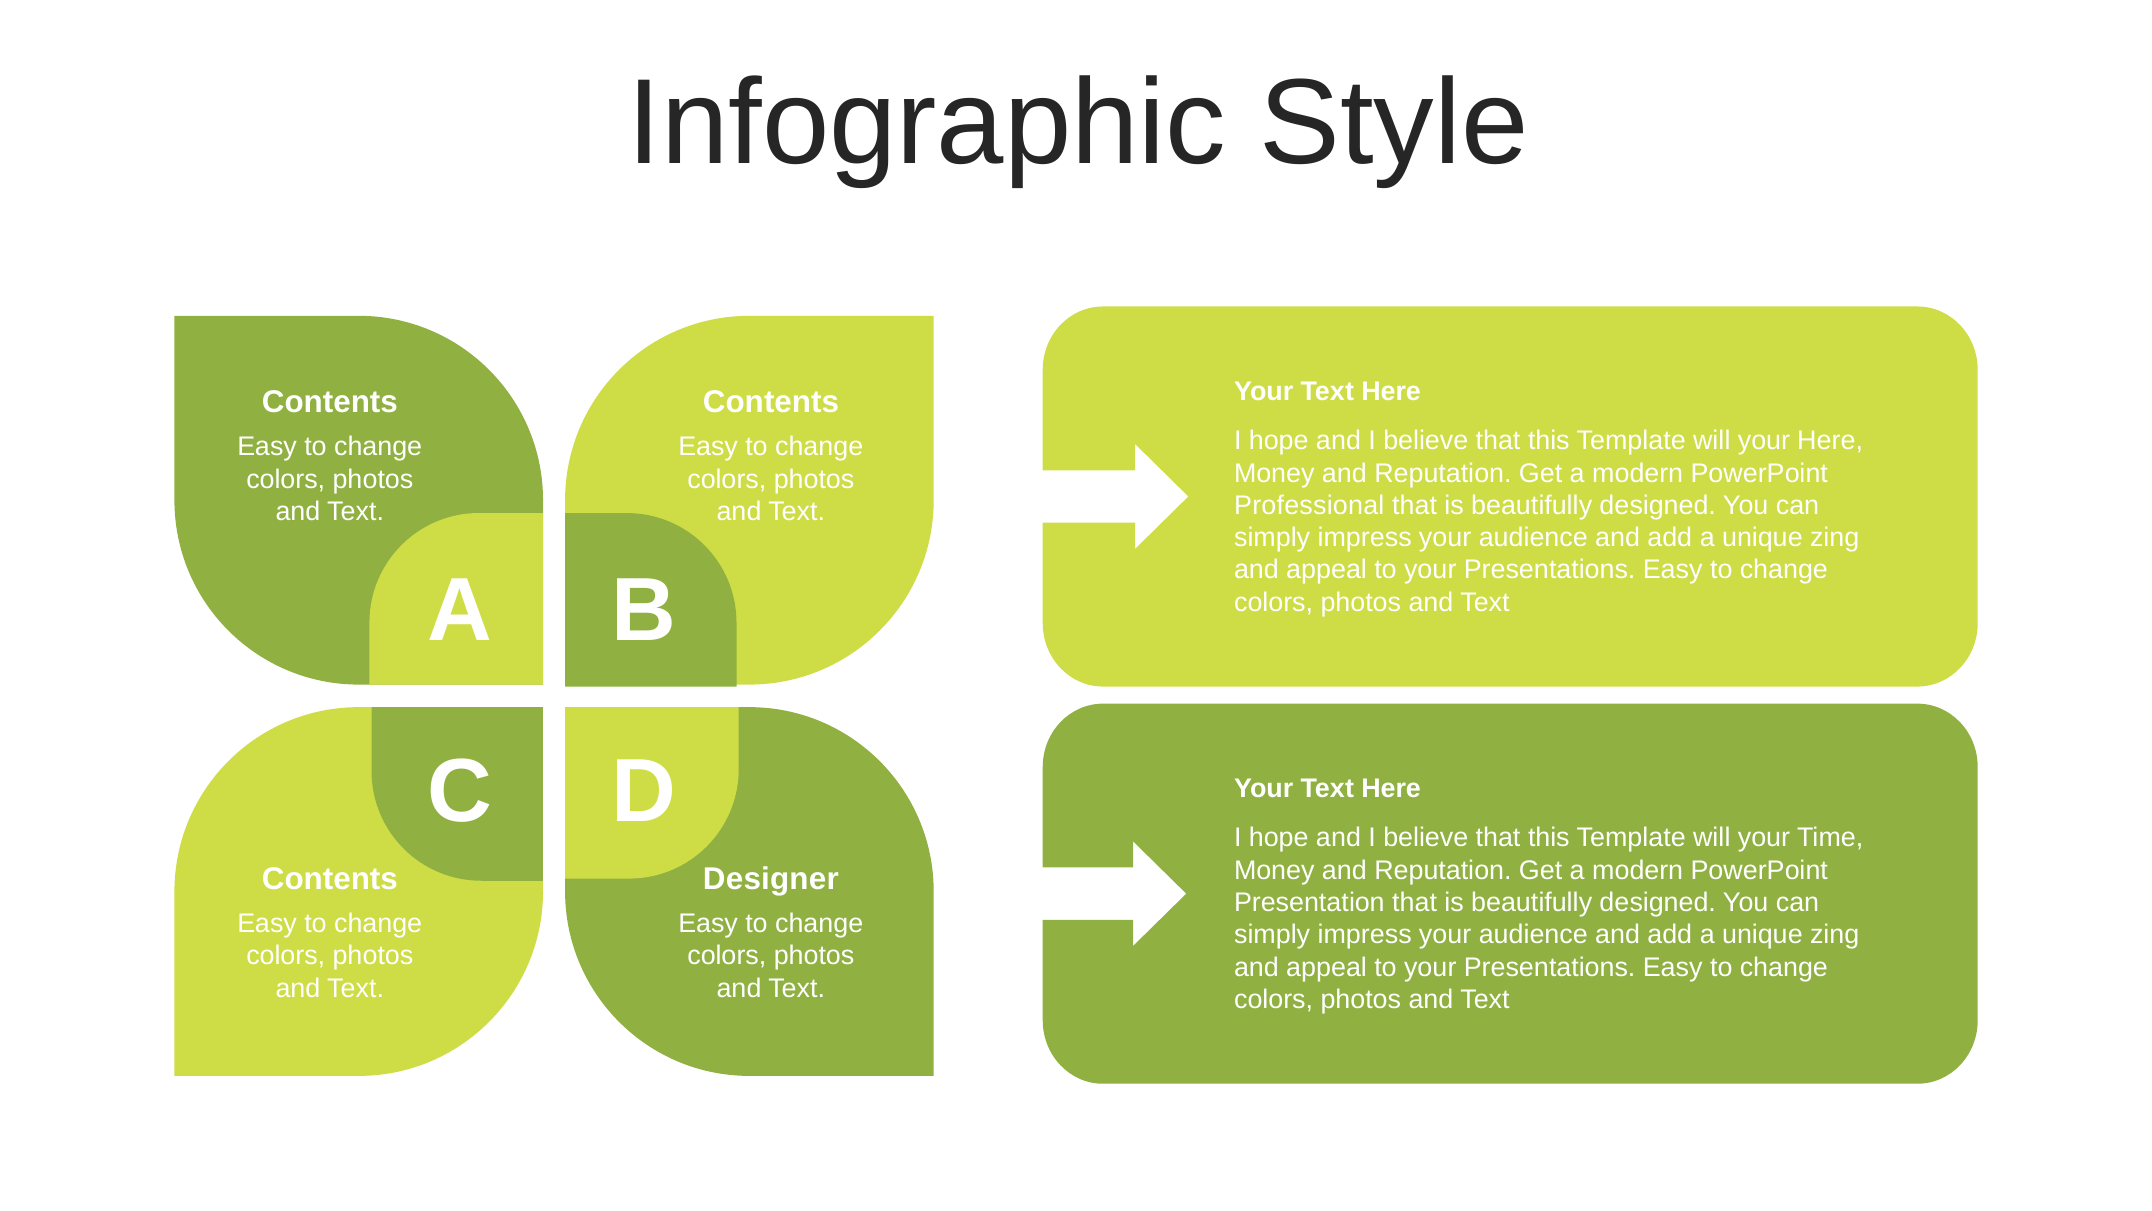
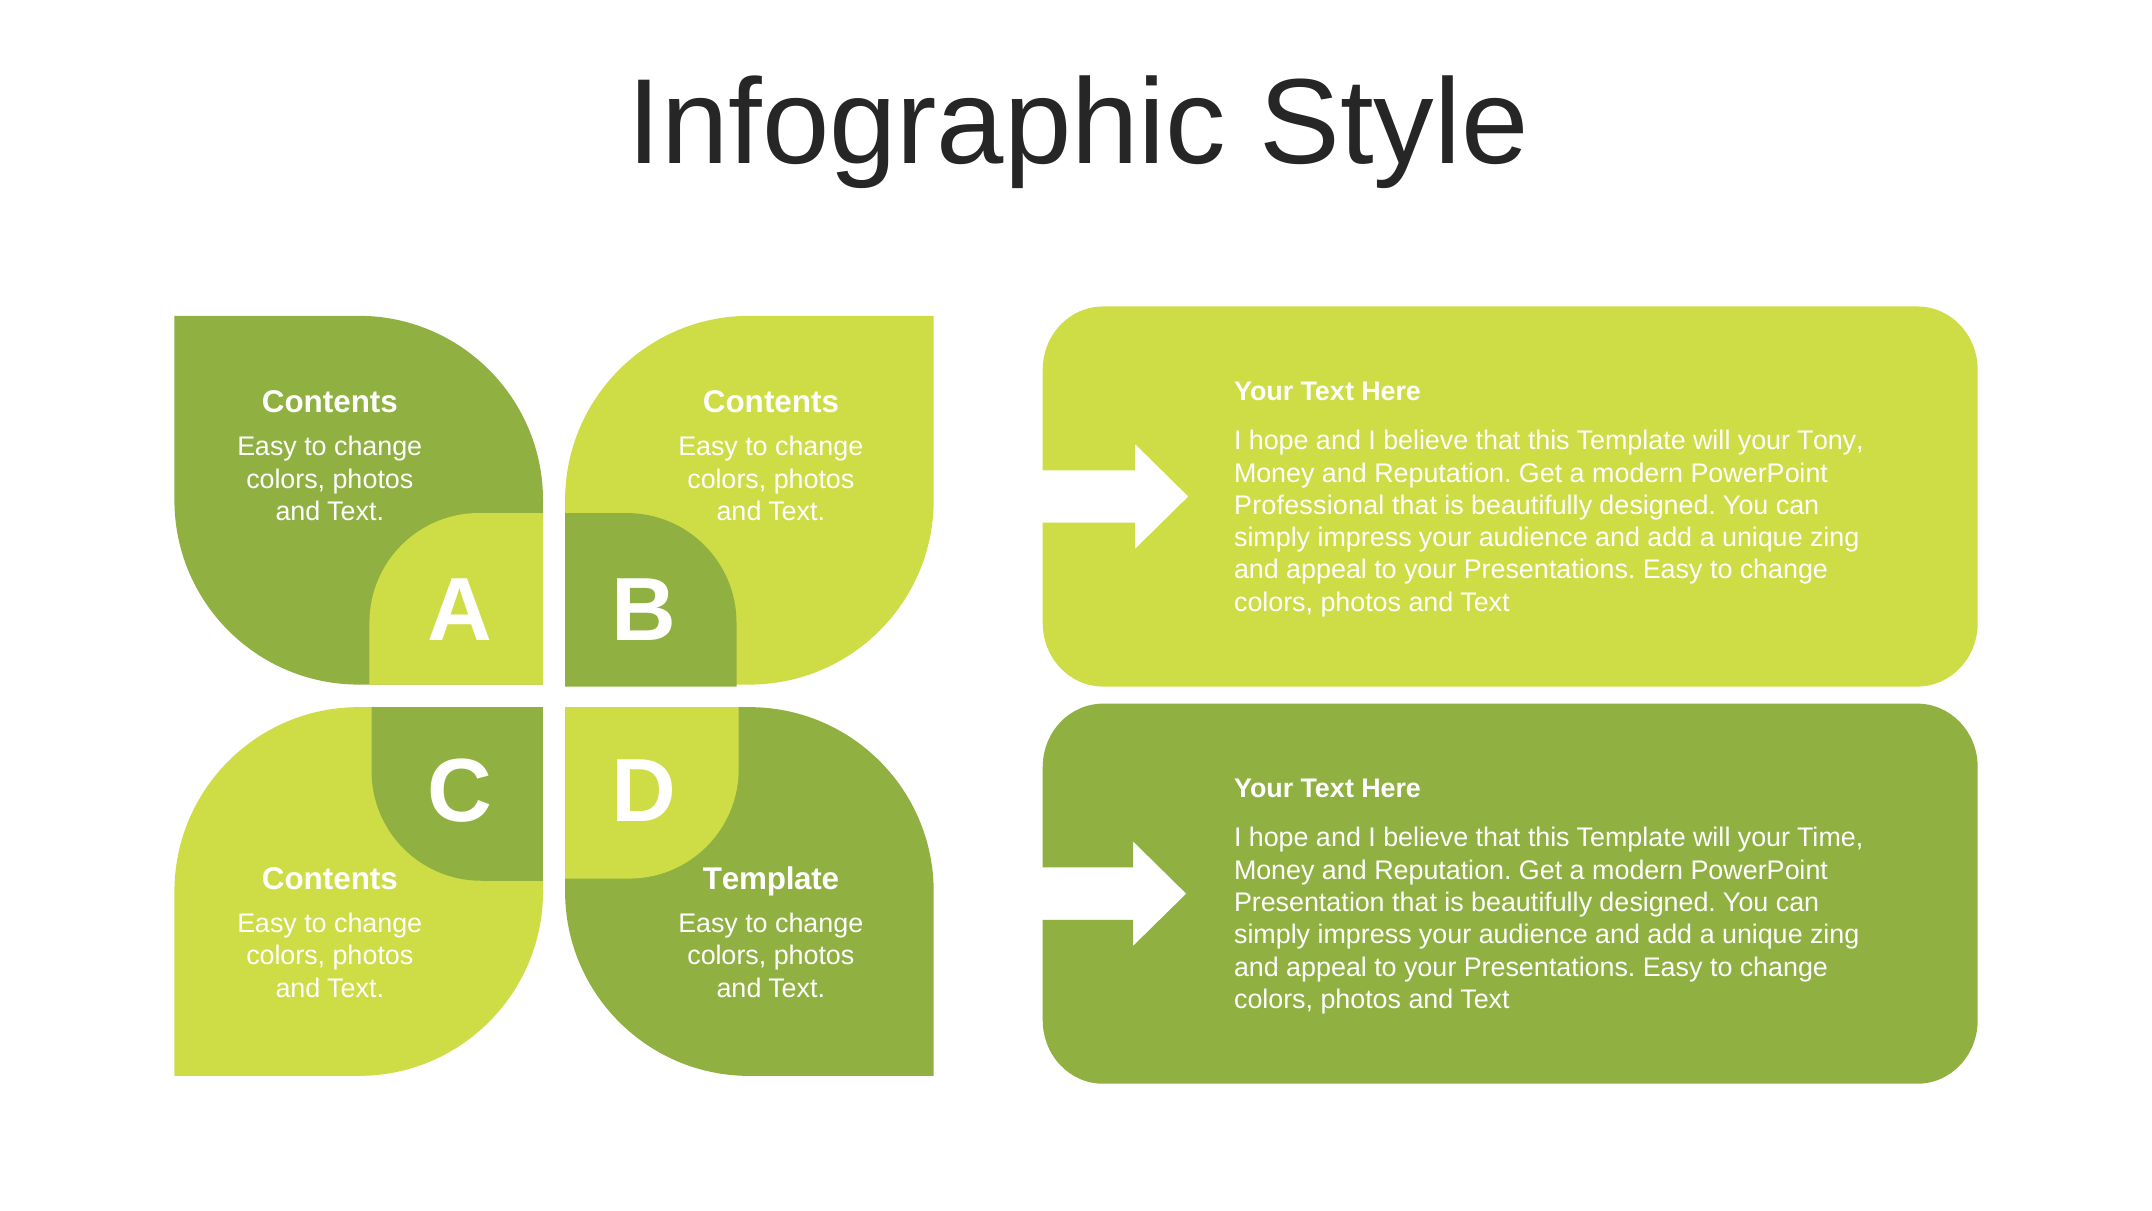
your Here: Here -> Tony
Designer at (771, 878): Designer -> Template
